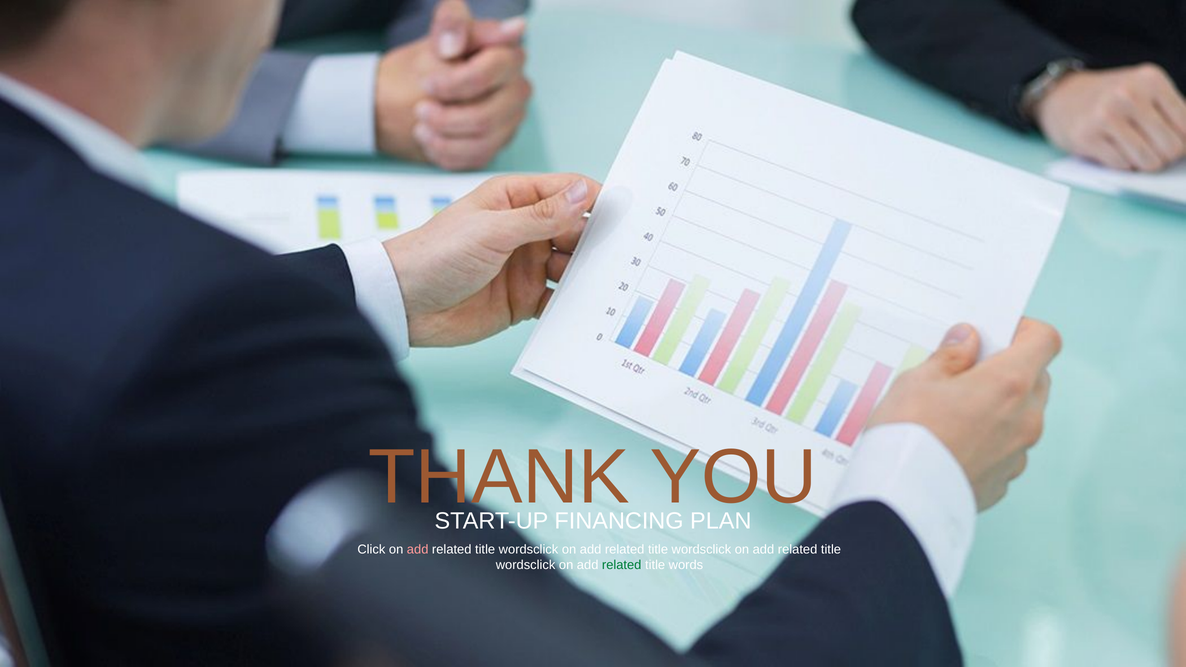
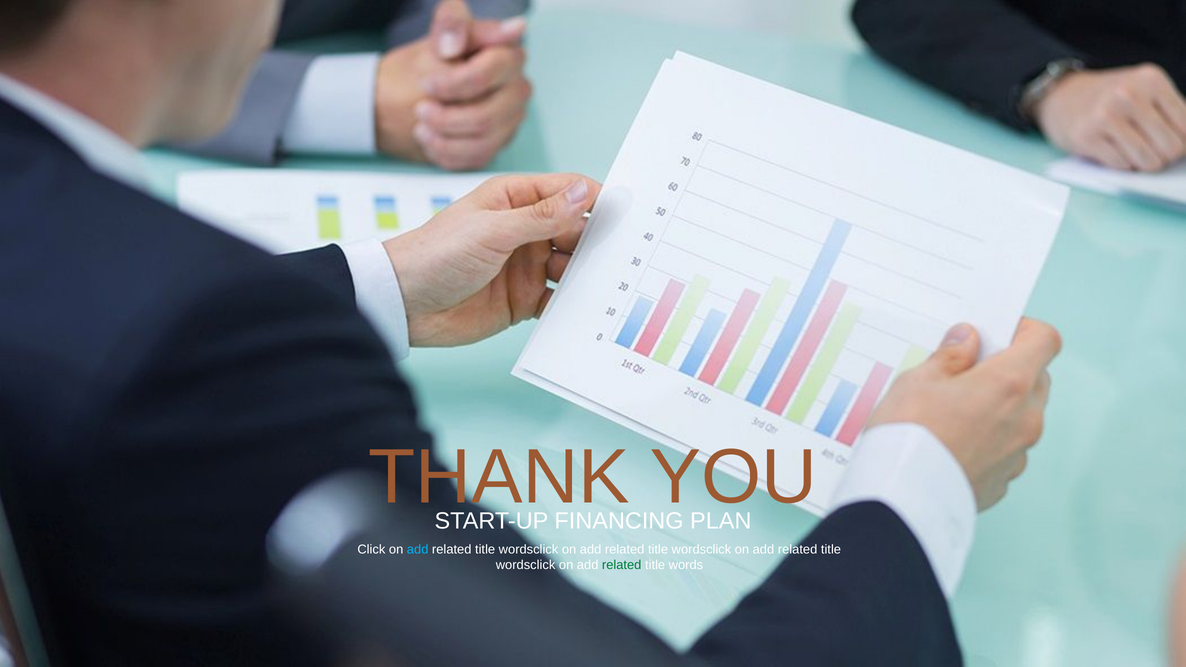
add at (418, 549) colour: pink -> light blue
